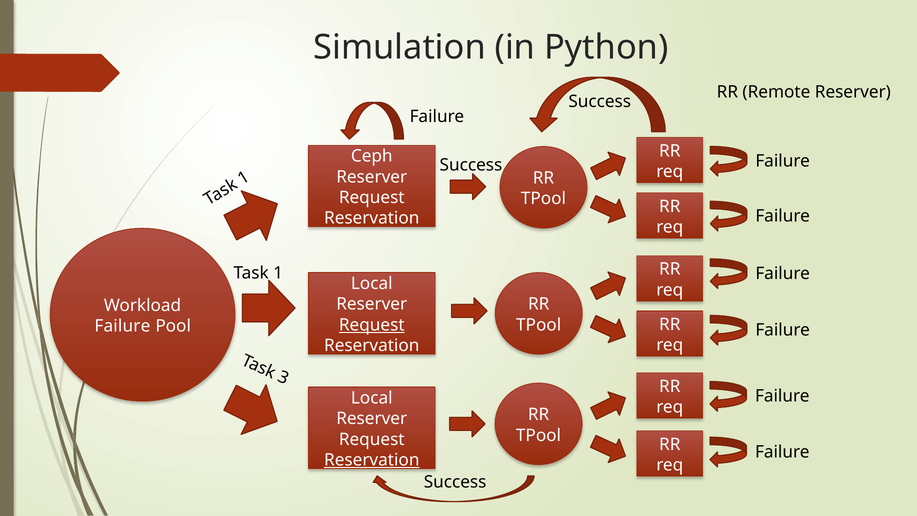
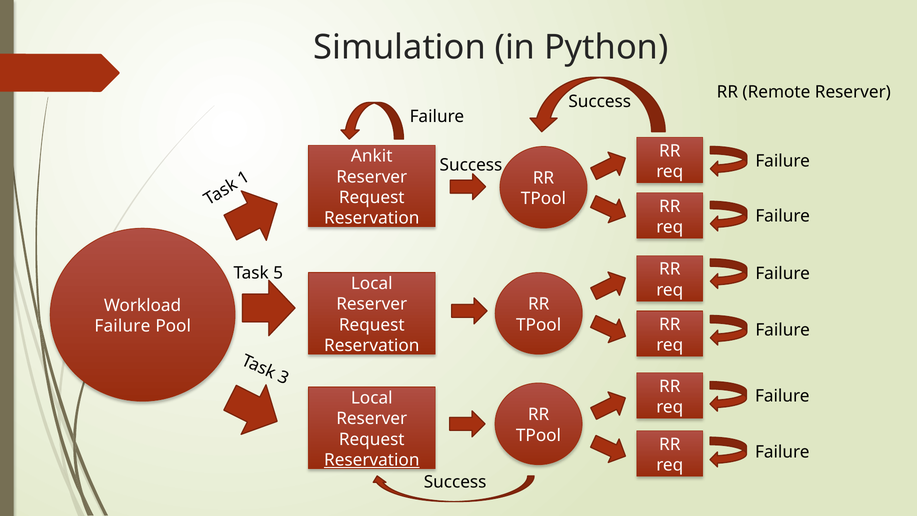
Ceph: Ceph -> Ankit
Task 1: 1 -> 5
Request at (372, 325) underline: present -> none
